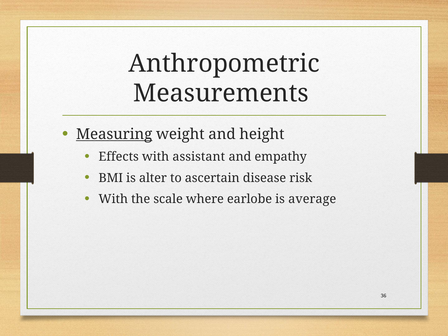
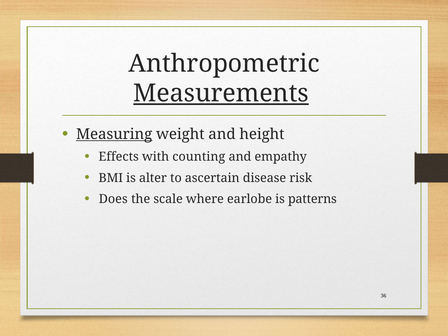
Measurements underline: none -> present
assistant: assistant -> counting
With at (113, 199): With -> Does
average: average -> patterns
